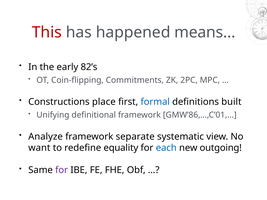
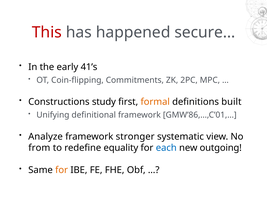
means…: means… -> secure…
82’s: 82’s -> 41’s
place: place -> study
formal colour: blue -> orange
separate: separate -> stronger
want: want -> from
for at (62, 170) colour: purple -> orange
